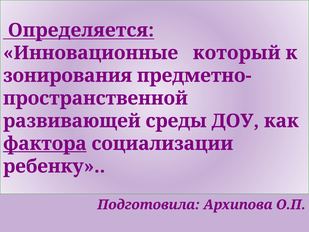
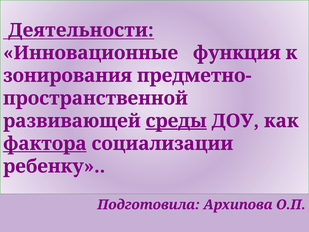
Определяется: Определяется -> Деятельности
который: который -> функция
среды underline: none -> present
